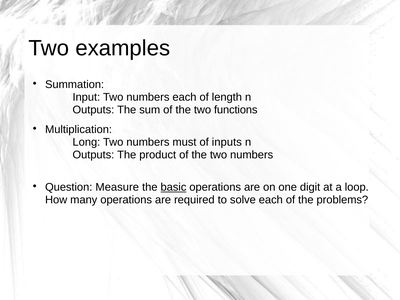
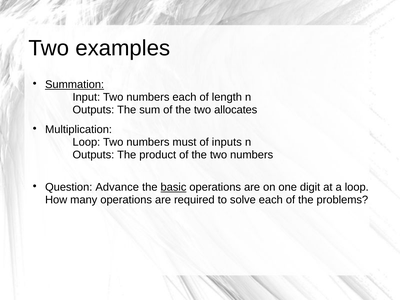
Summation underline: none -> present
functions: functions -> allocates
Long at (86, 142): Long -> Loop
Measure: Measure -> Advance
